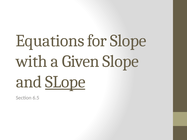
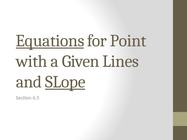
Equations underline: none -> present
for Slope: Slope -> Point
Given Slope: Slope -> Lines
